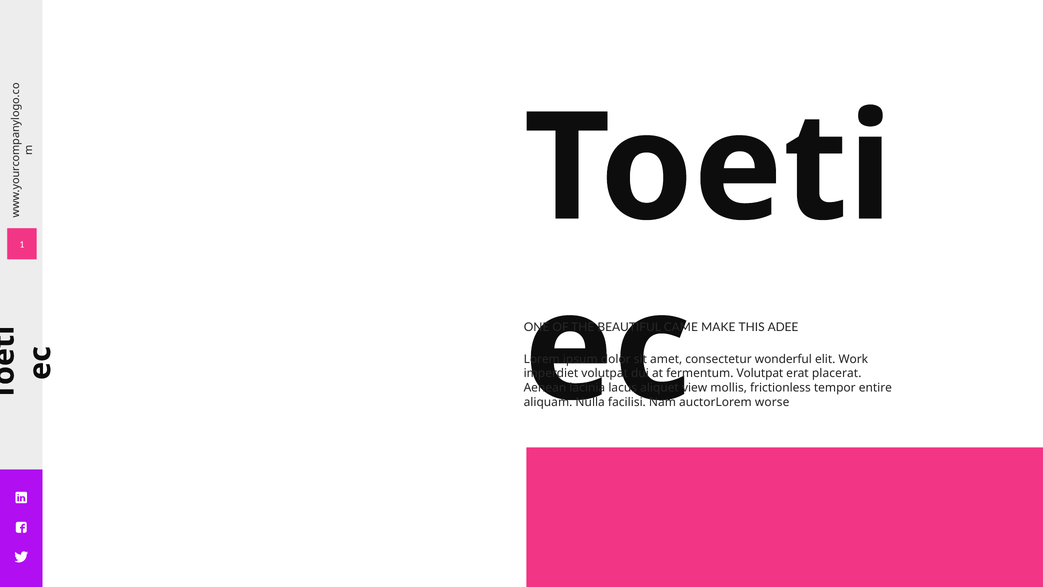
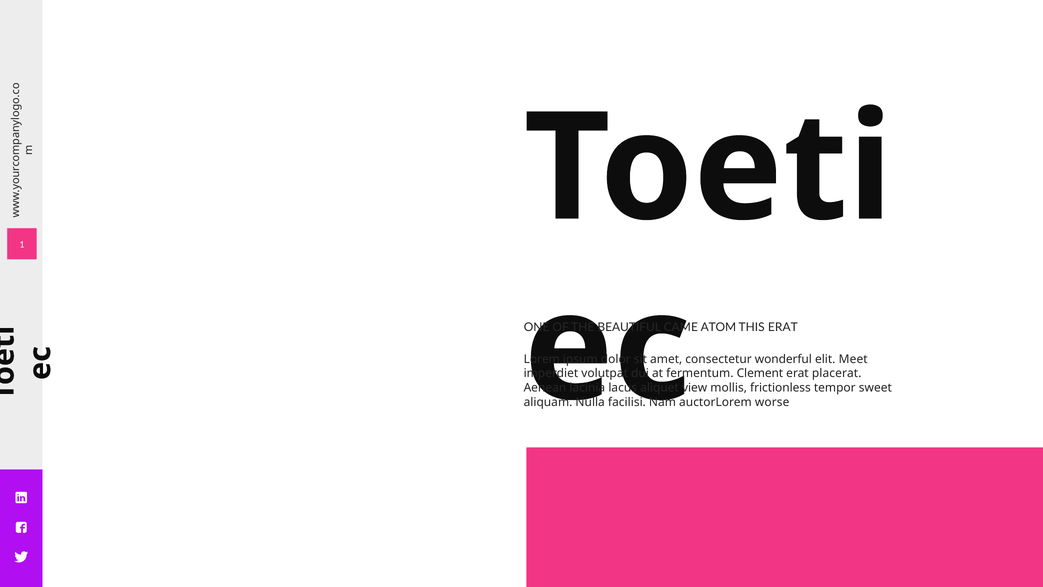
MAKE: MAKE -> ATOM
THIS ADEE: ADEE -> ERAT
Work: Work -> Meet
Volutpat at (760, 373): Volutpat -> Clement
entire: entire -> sweet
